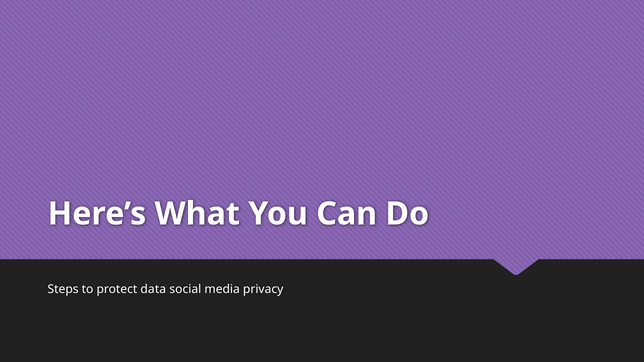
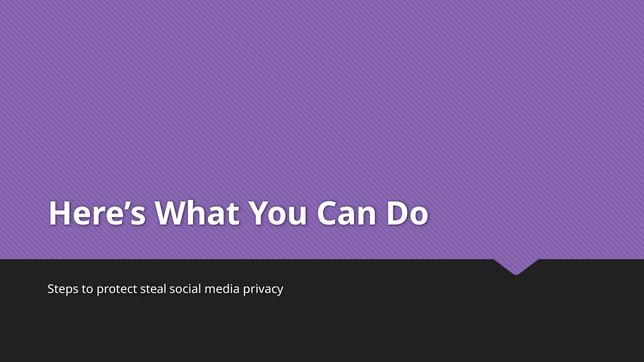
data: data -> steal
